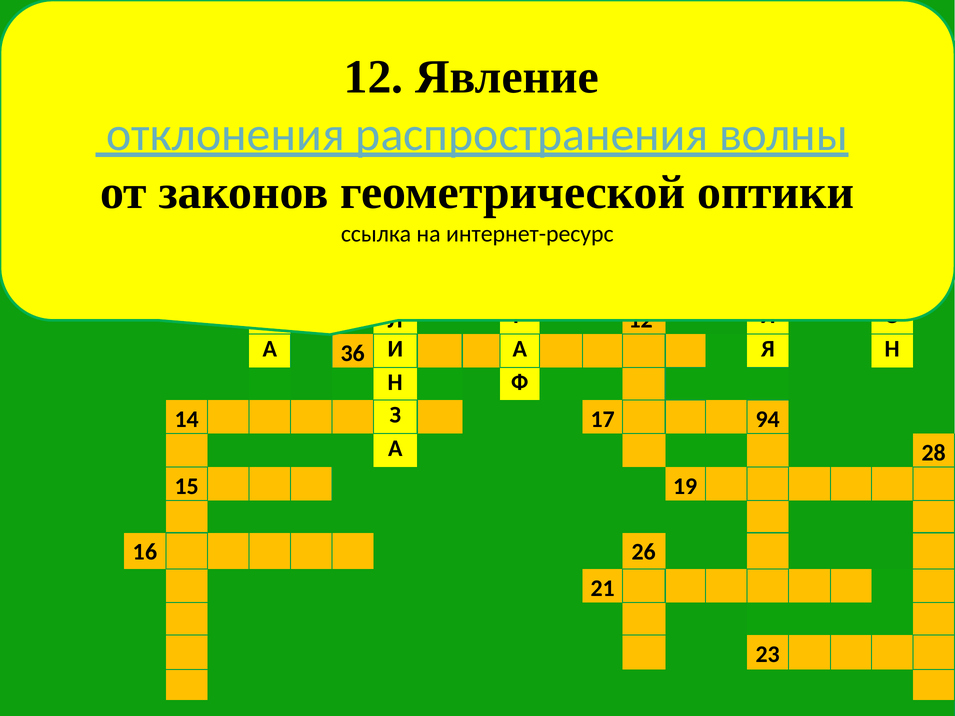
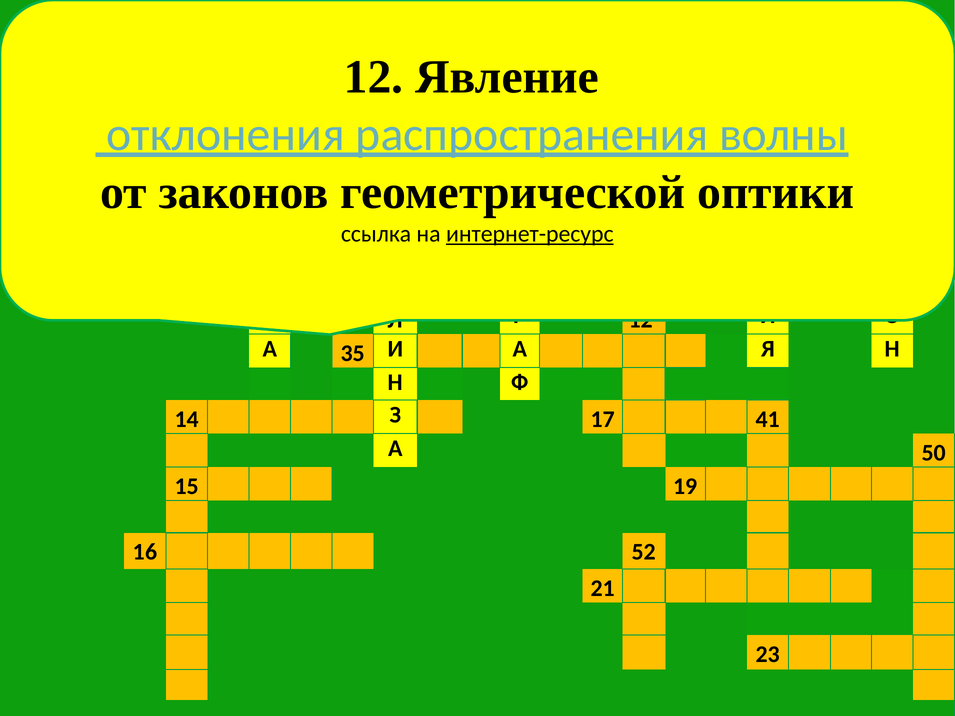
интернет-ресурс underline: none -> present
36: 36 -> 35
94: 94 -> 41
28: 28 -> 50
26: 26 -> 52
